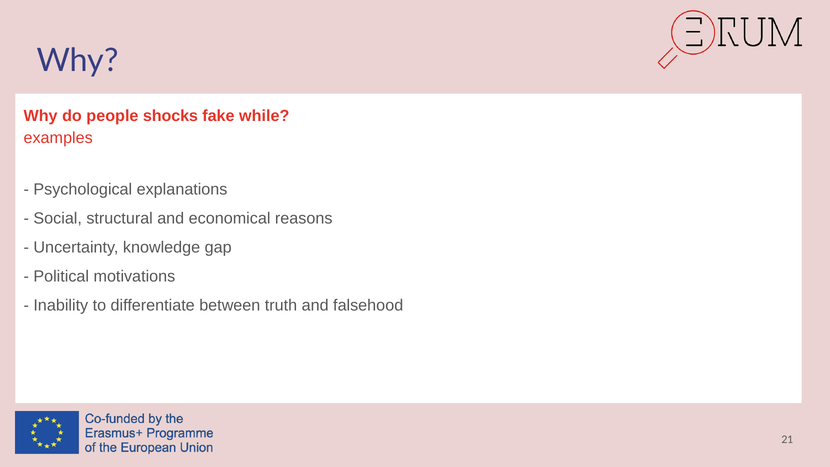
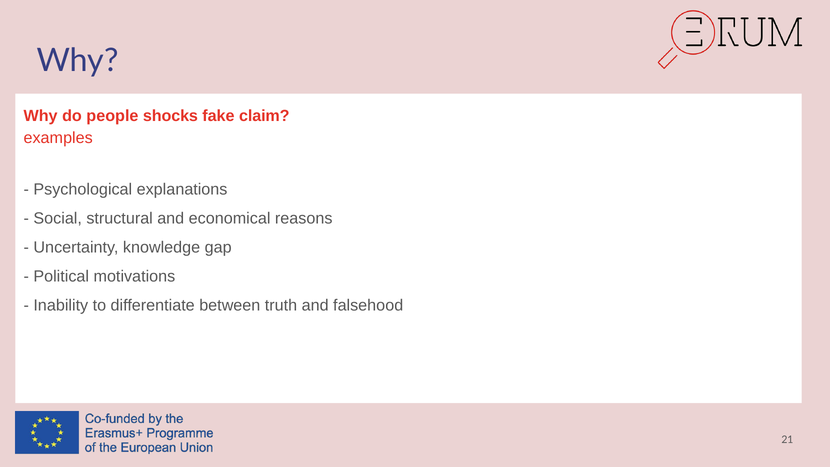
while: while -> claim
